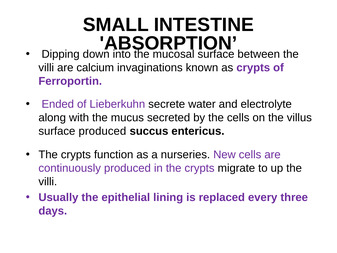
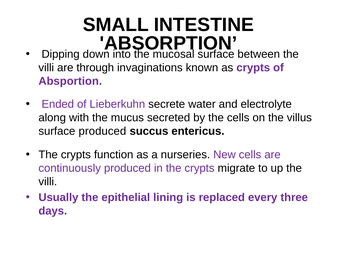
calcium: calcium -> through
Ferroportin: Ferroportin -> Absportion
